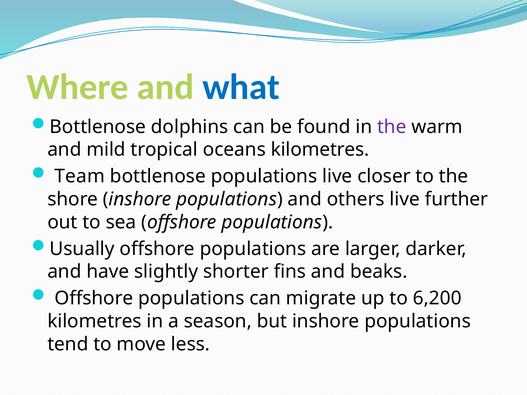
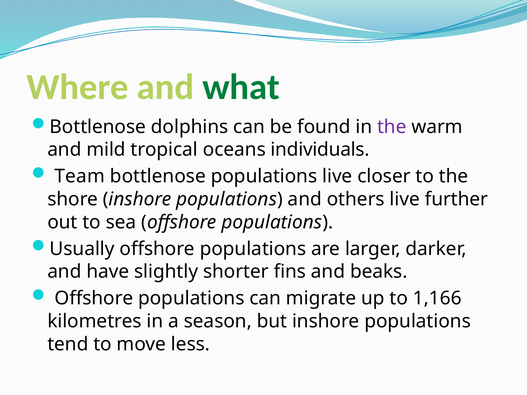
what colour: blue -> green
oceans kilometres: kilometres -> individuals
6,200: 6,200 -> 1,166
